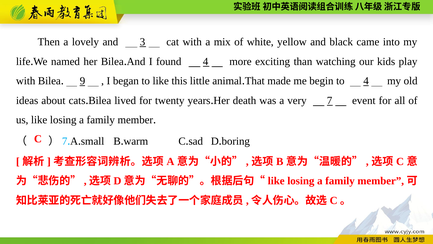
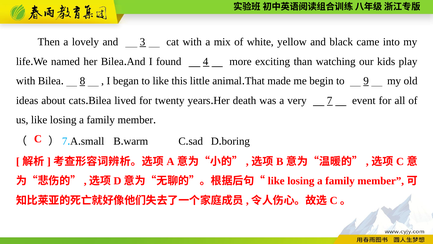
9: 9 -> 8
to 4: 4 -> 9
